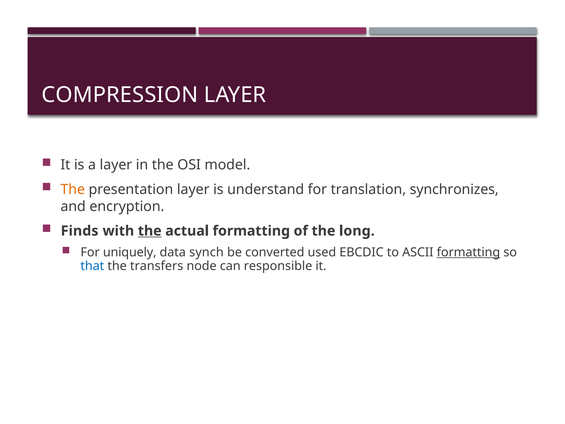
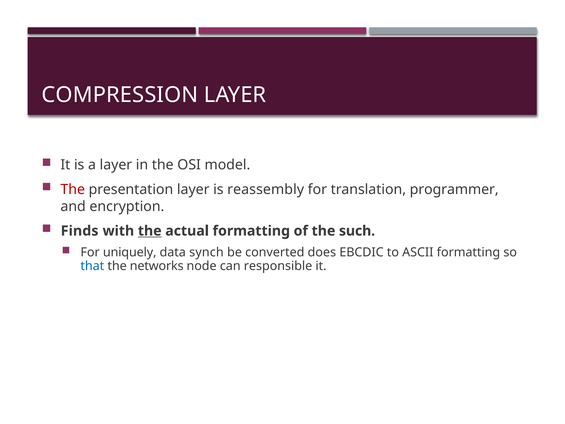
The at (73, 189) colour: orange -> red
understand: understand -> reassembly
synchronizes: synchronizes -> programmer
long: long -> such
used: used -> does
formatting at (468, 252) underline: present -> none
transfers: transfers -> networks
